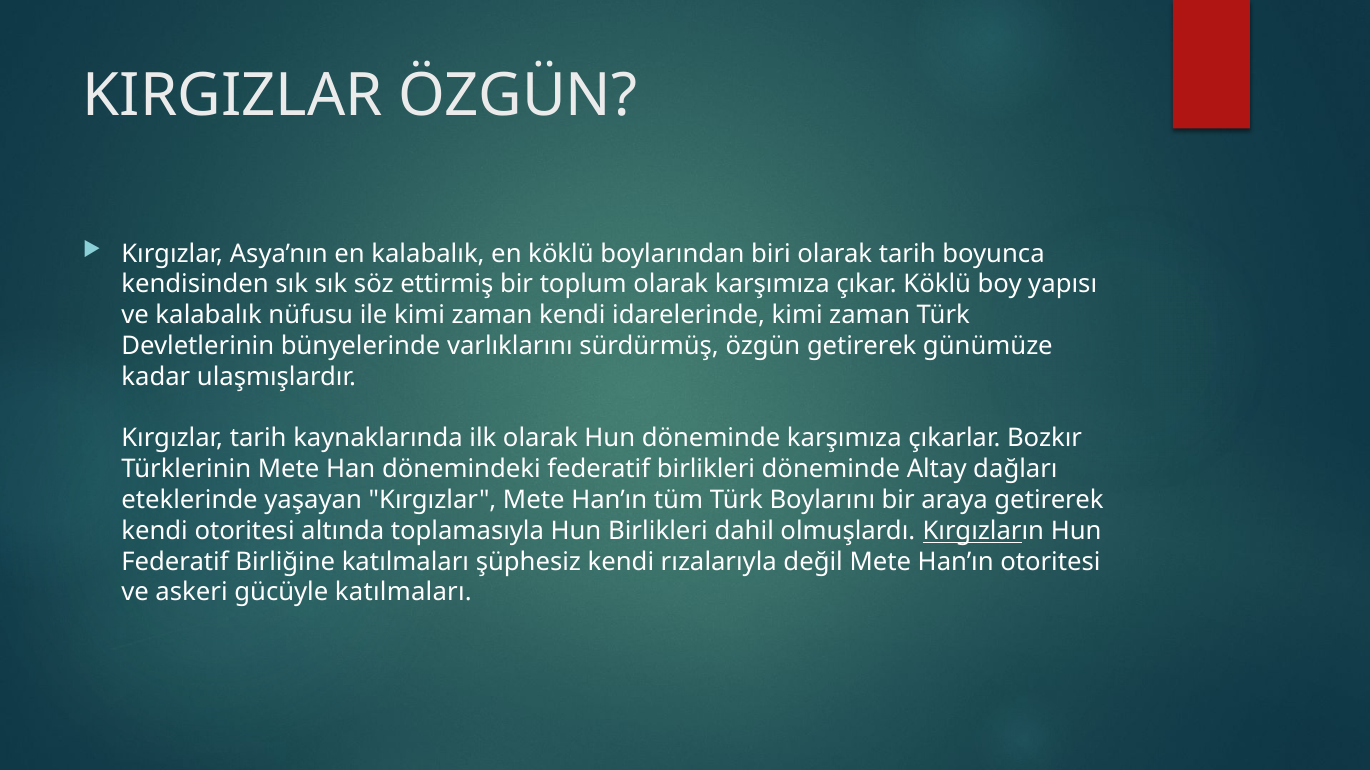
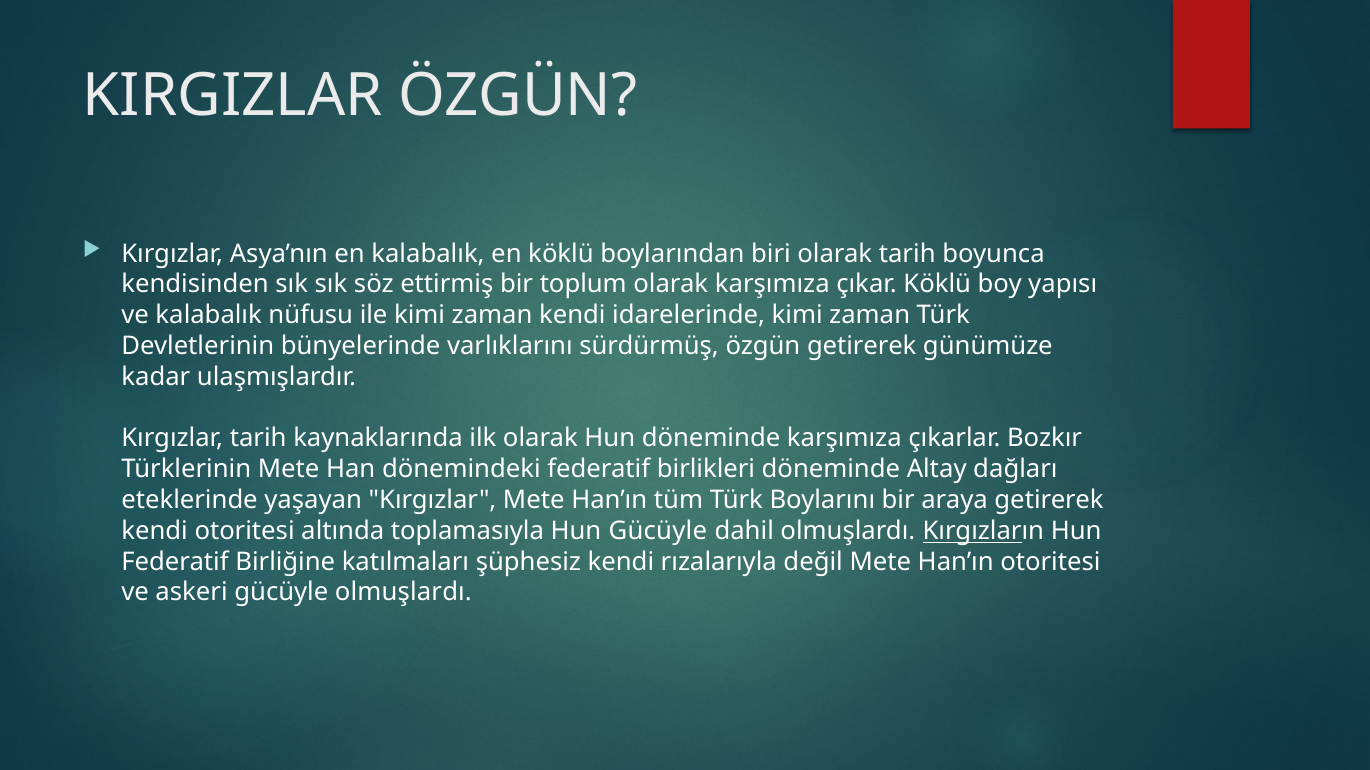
Hun Birlikleri: Birlikleri -> Gücüyle
gücüyle katılmaları: katılmaları -> olmuşlardı
